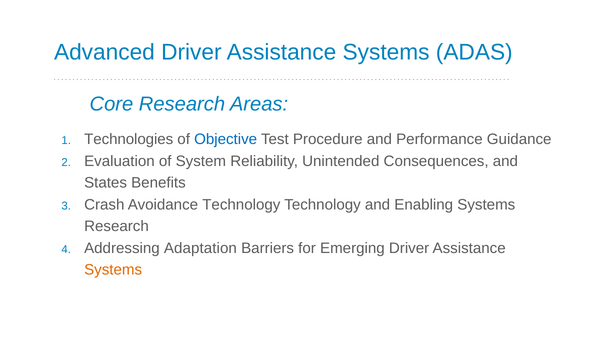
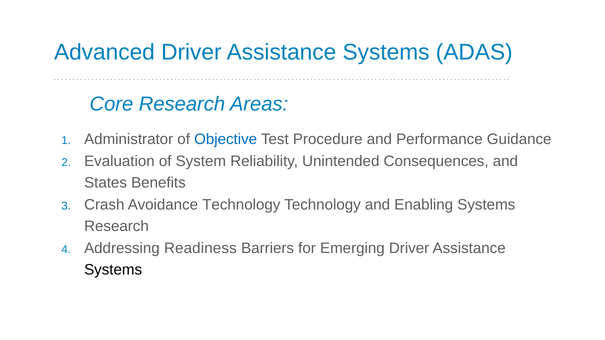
Technologies: Technologies -> Administrator
Adaptation: Adaptation -> Readiness
Systems at (113, 270) colour: orange -> black
